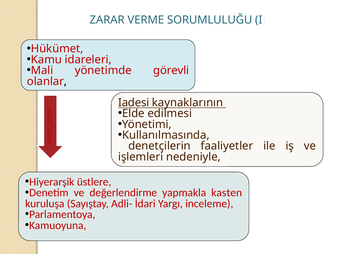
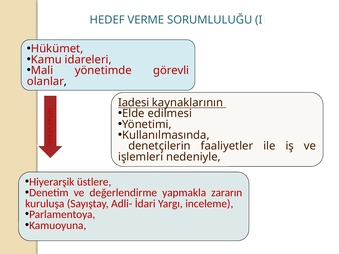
ZARAR: ZARAR -> HEDEF
kasten: kasten -> zararın
